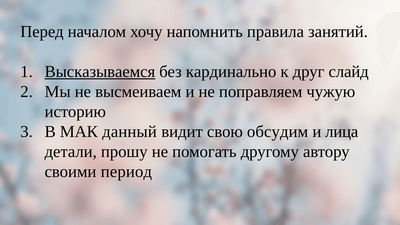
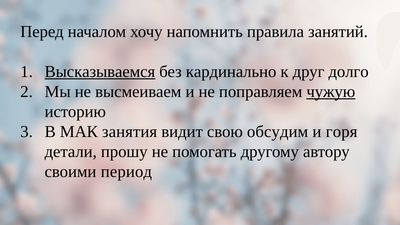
слайд: слайд -> долго
чужую underline: none -> present
данный: данный -> занятия
лица: лица -> горя
